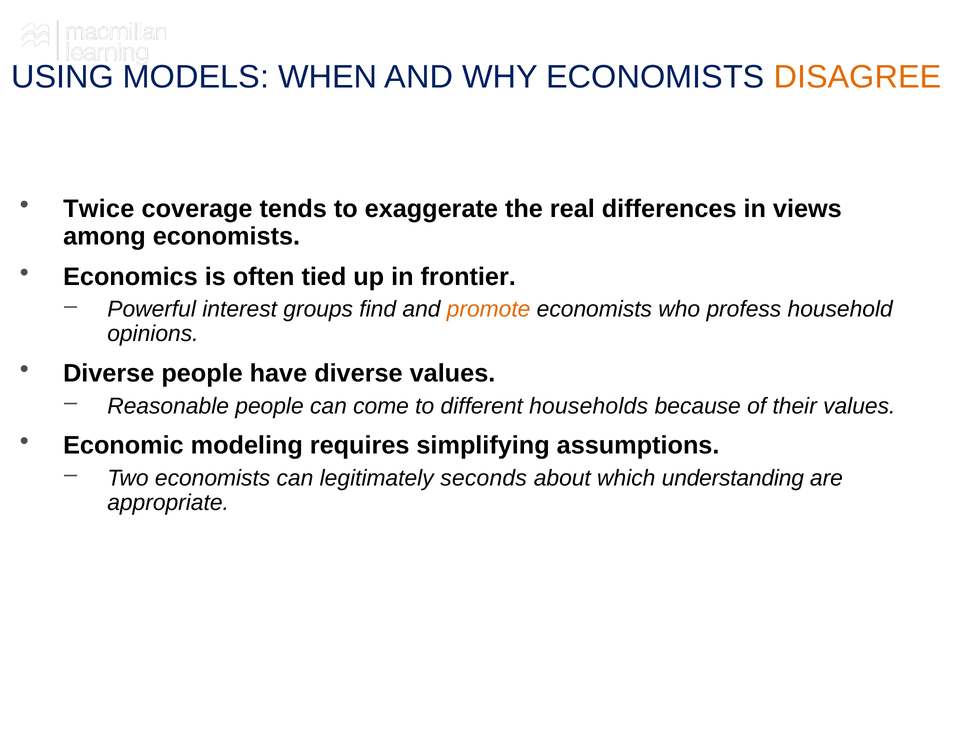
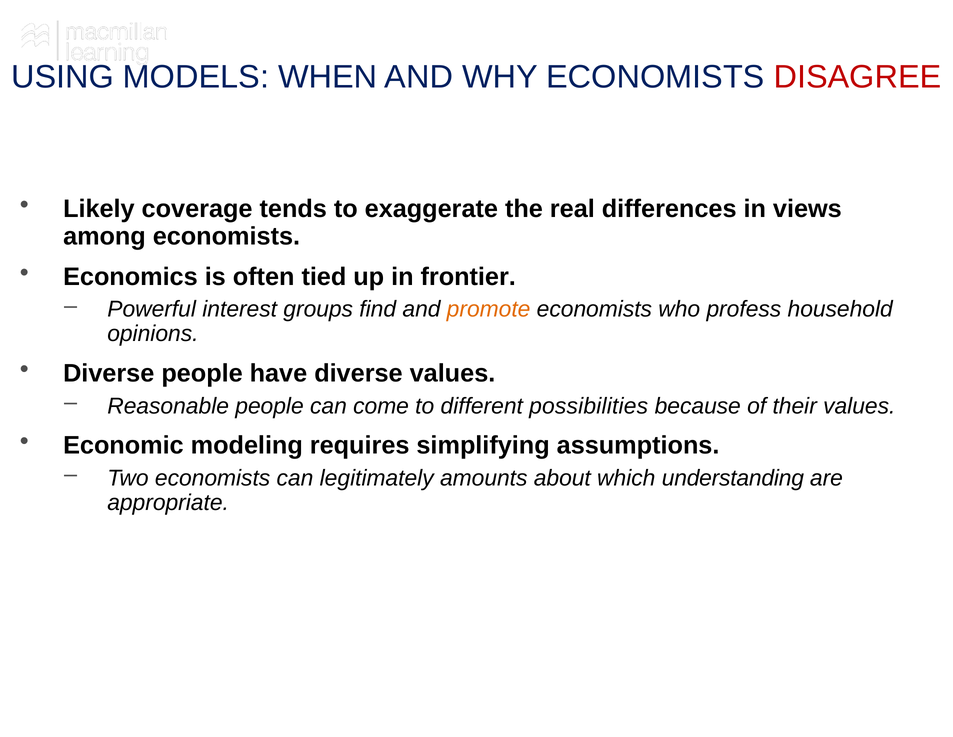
DISAGREE colour: orange -> red
Twice: Twice -> Likely
households: households -> possibilities
seconds: seconds -> amounts
